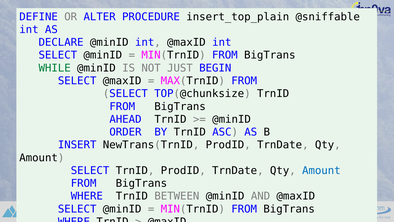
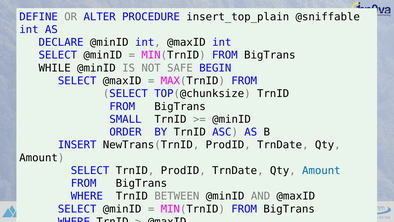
WHILE colour: green -> black
JUST: JUST -> SAFE
AHEAD: AHEAD -> SMALL
